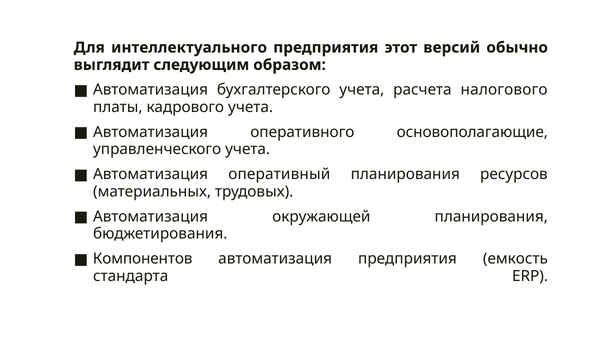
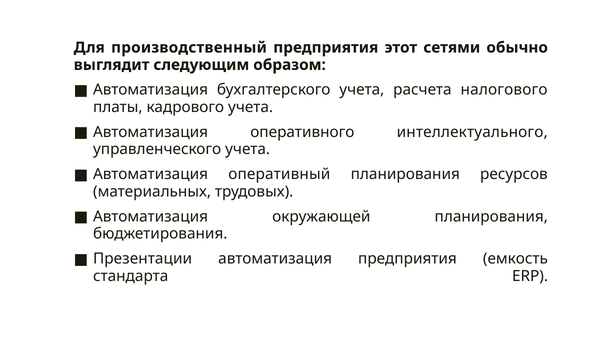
интеллектуального: интеллектуального -> производственный
версий: версий -> сетями
основополагающие: основополагающие -> интеллектуального
Компонентов: Компонентов -> Презентации
